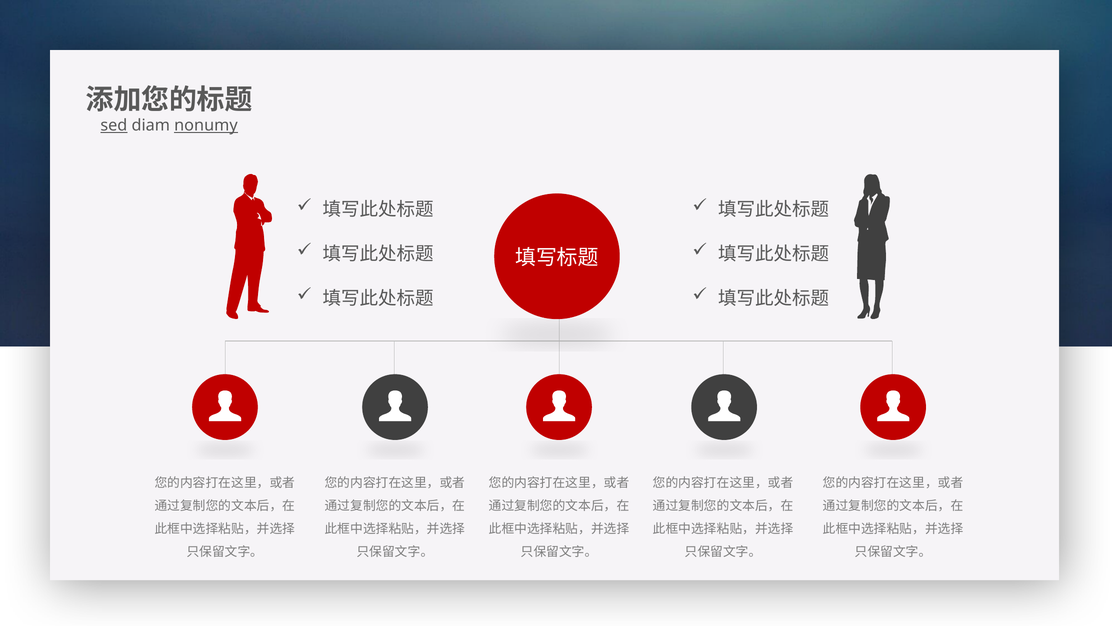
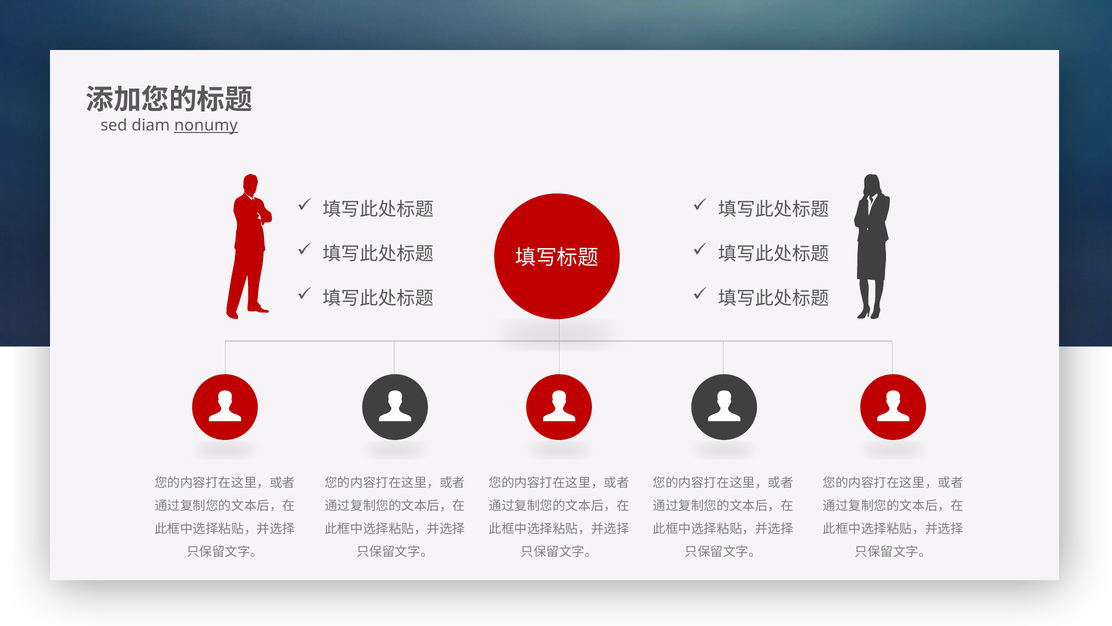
sed underline: present -> none
